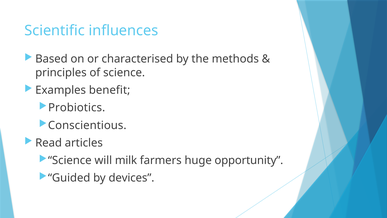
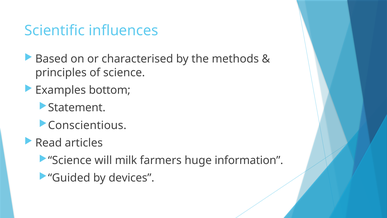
benefit: benefit -> bottom
Probiotics: Probiotics -> Statement
opportunity: opportunity -> information
